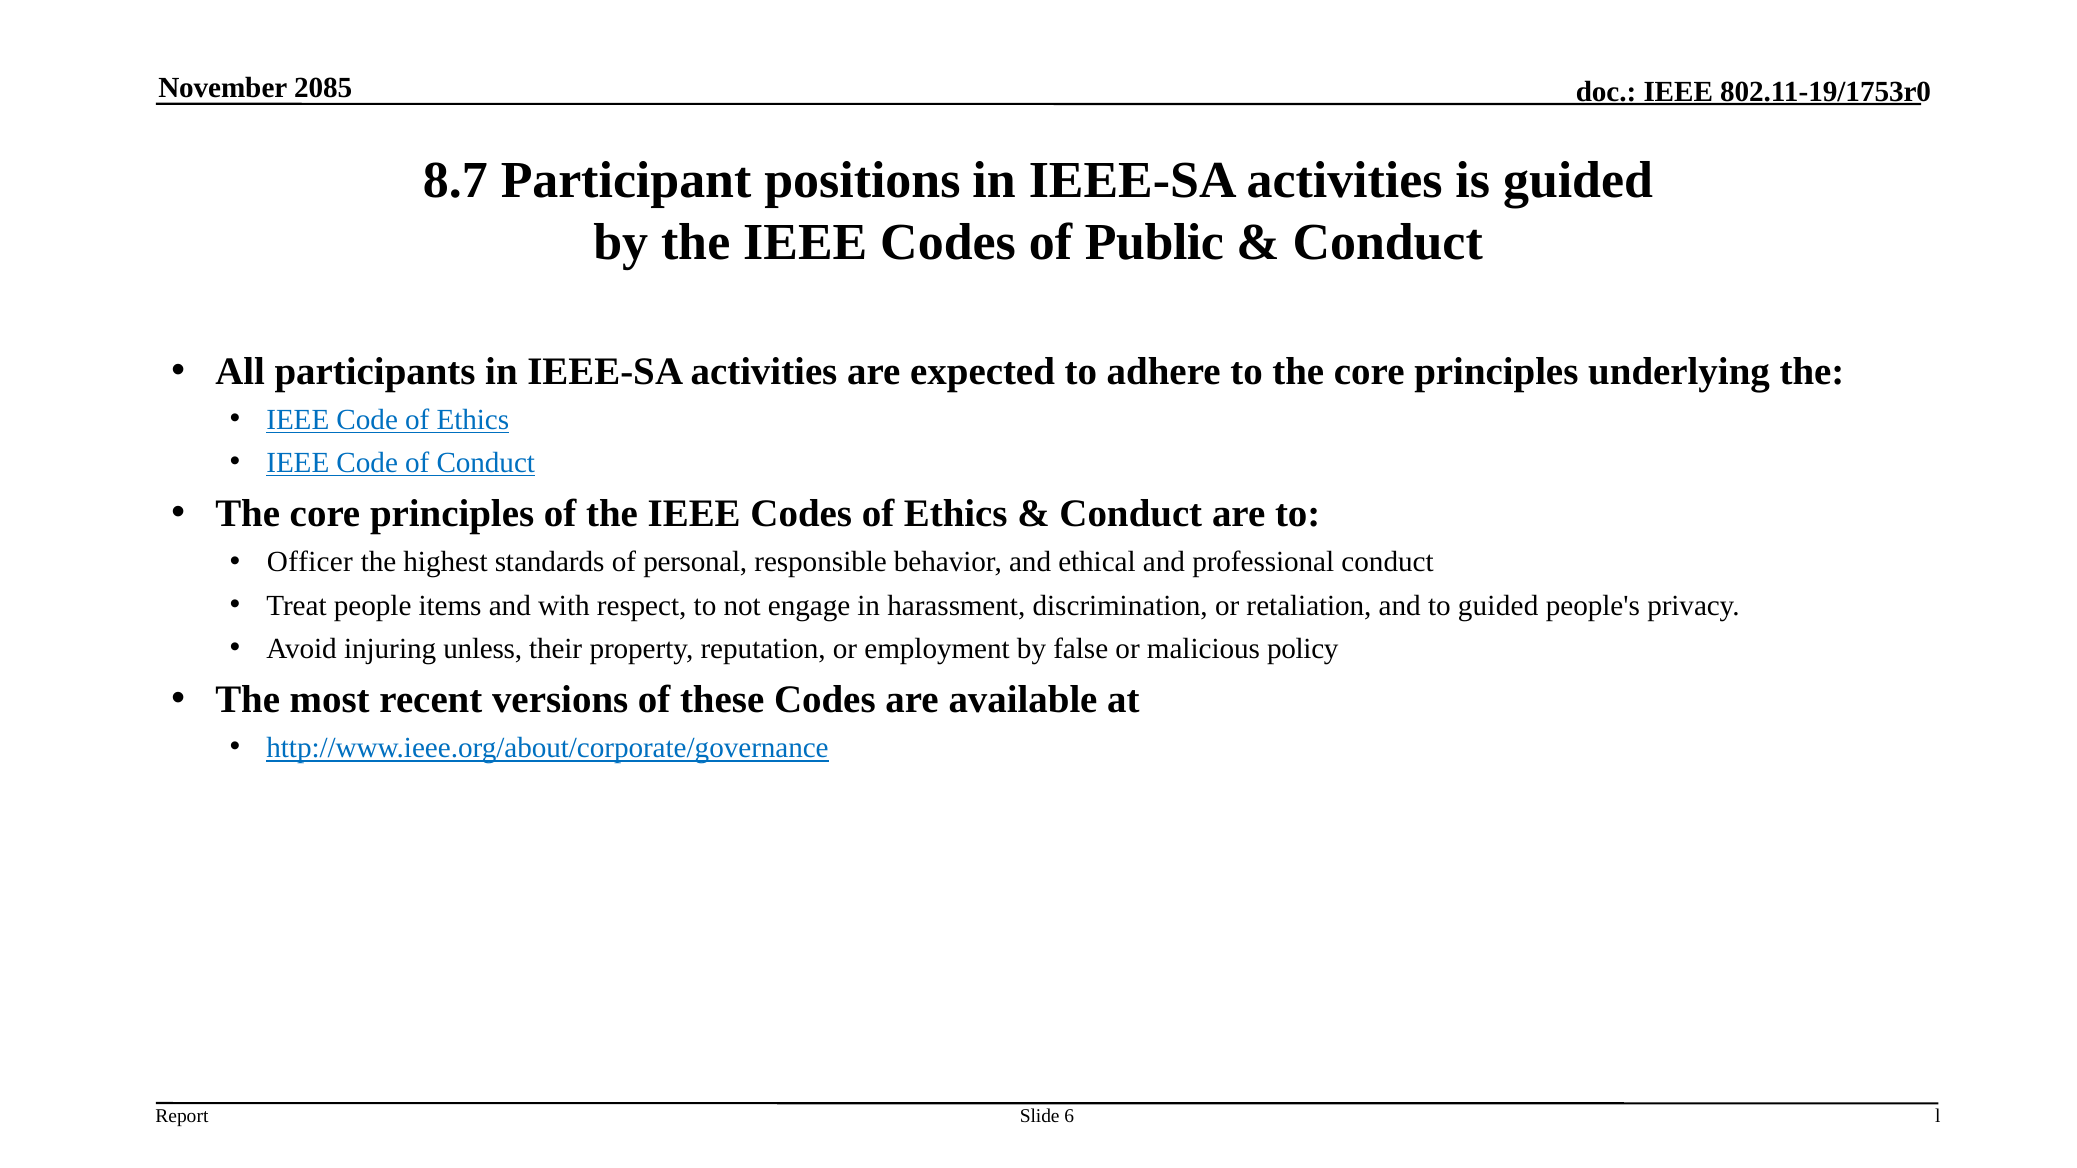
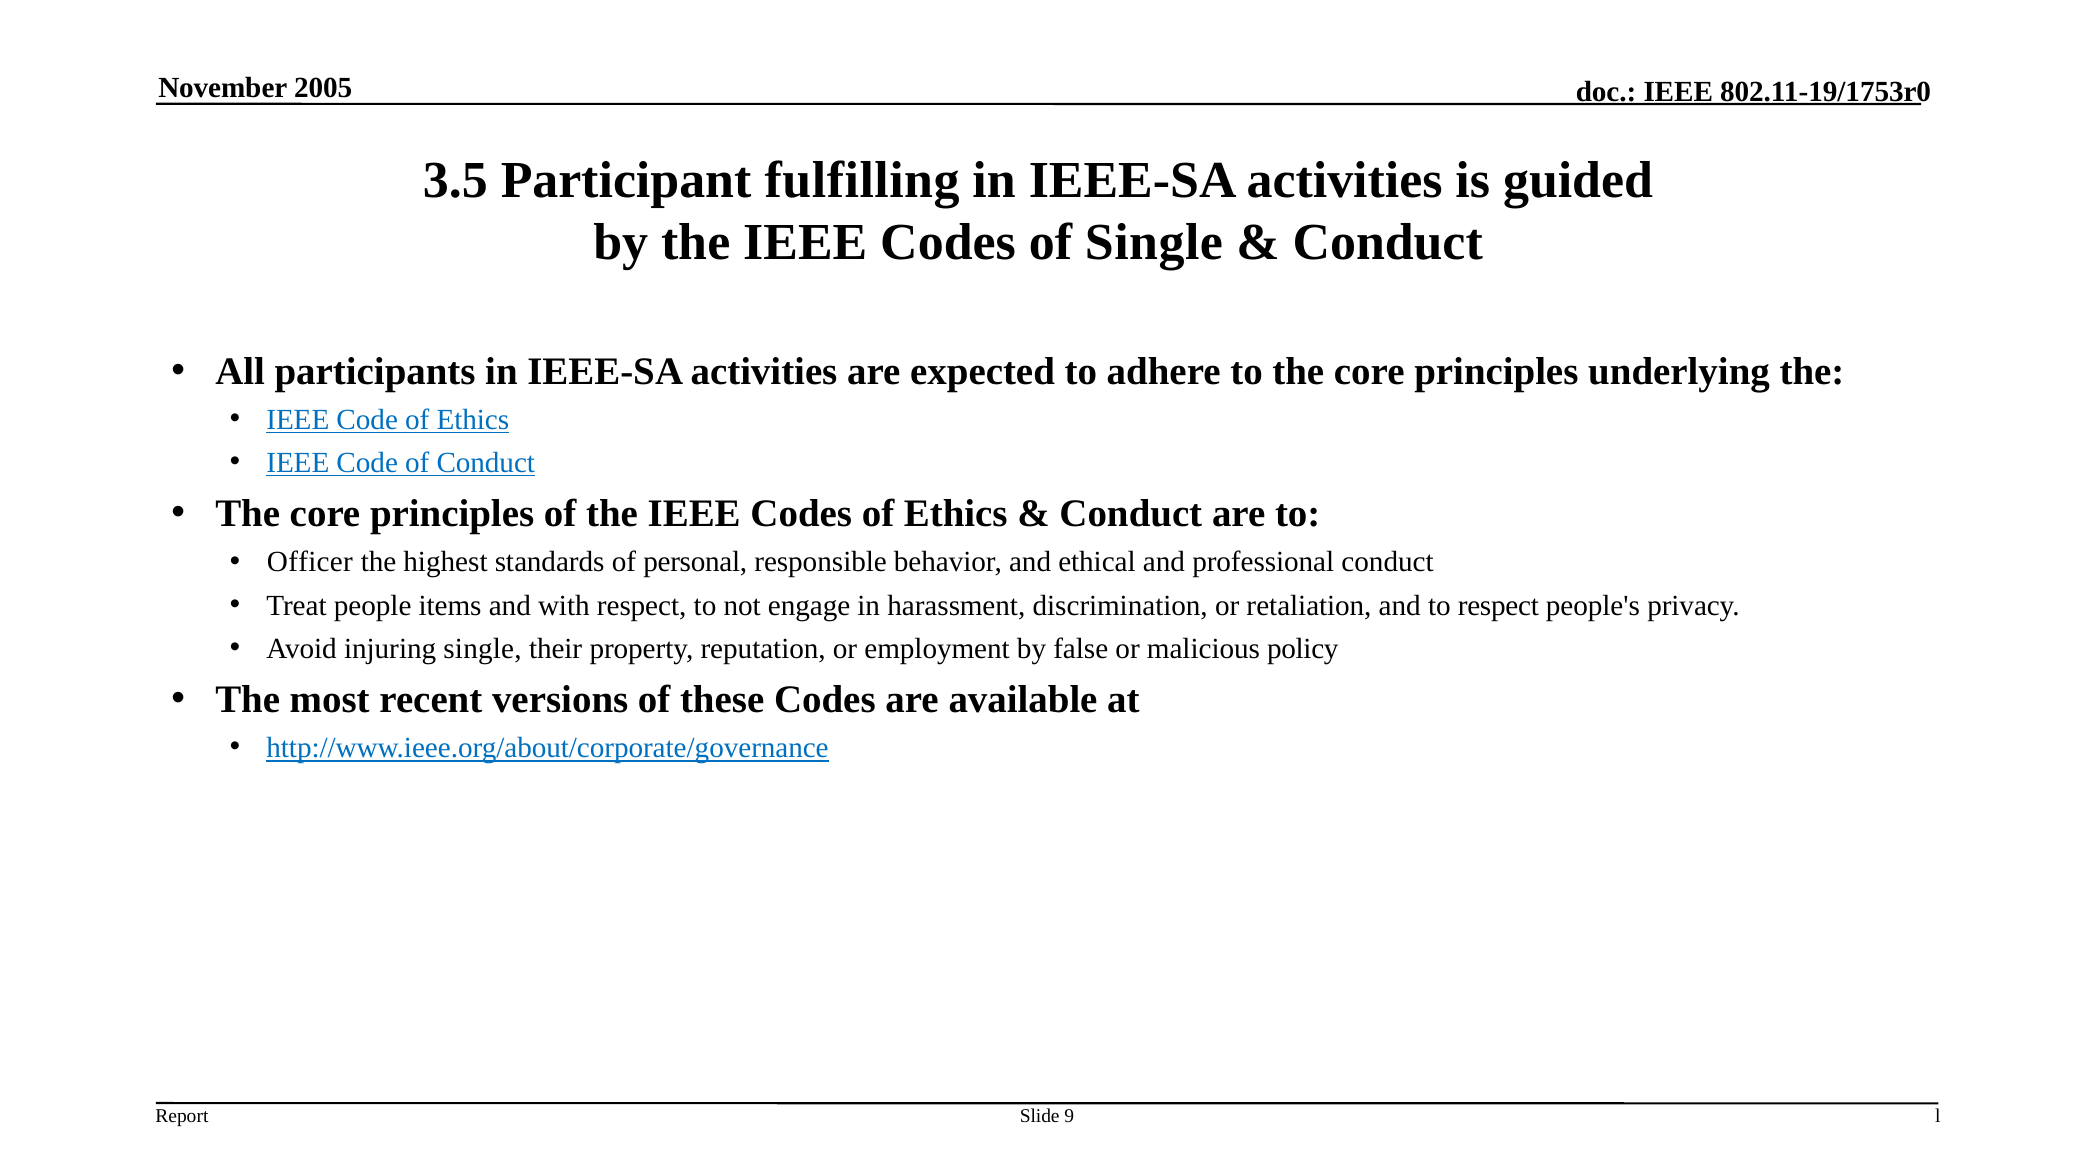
2085: 2085 -> 2005
8.7: 8.7 -> 3.5
positions: positions -> fulfilling
of Public: Public -> Single
to guided: guided -> respect
injuring unless: unless -> single
6: 6 -> 9
